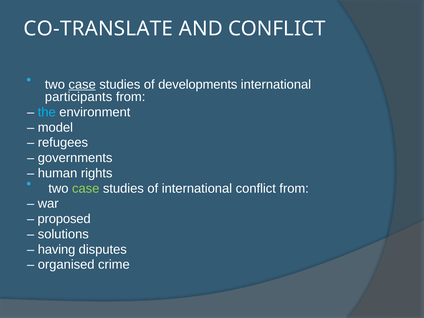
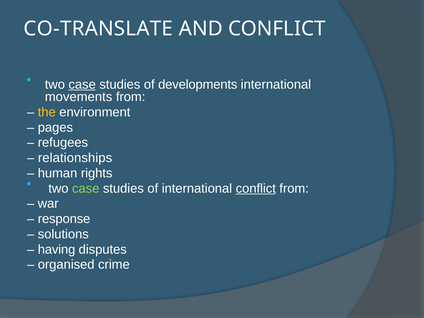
participants: participants -> movements
the colour: light blue -> yellow
model: model -> pages
governments: governments -> relationships
conflict at (256, 188) underline: none -> present
proposed: proposed -> response
